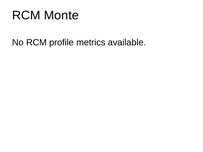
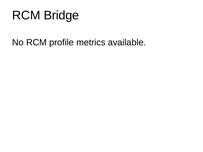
Monte: Monte -> Bridge
